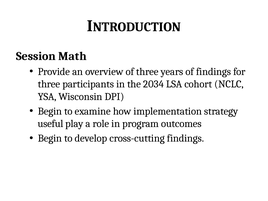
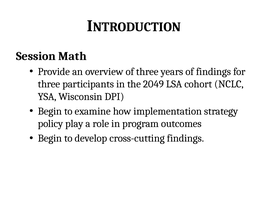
2034: 2034 -> 2049
useful: useful -> policy
